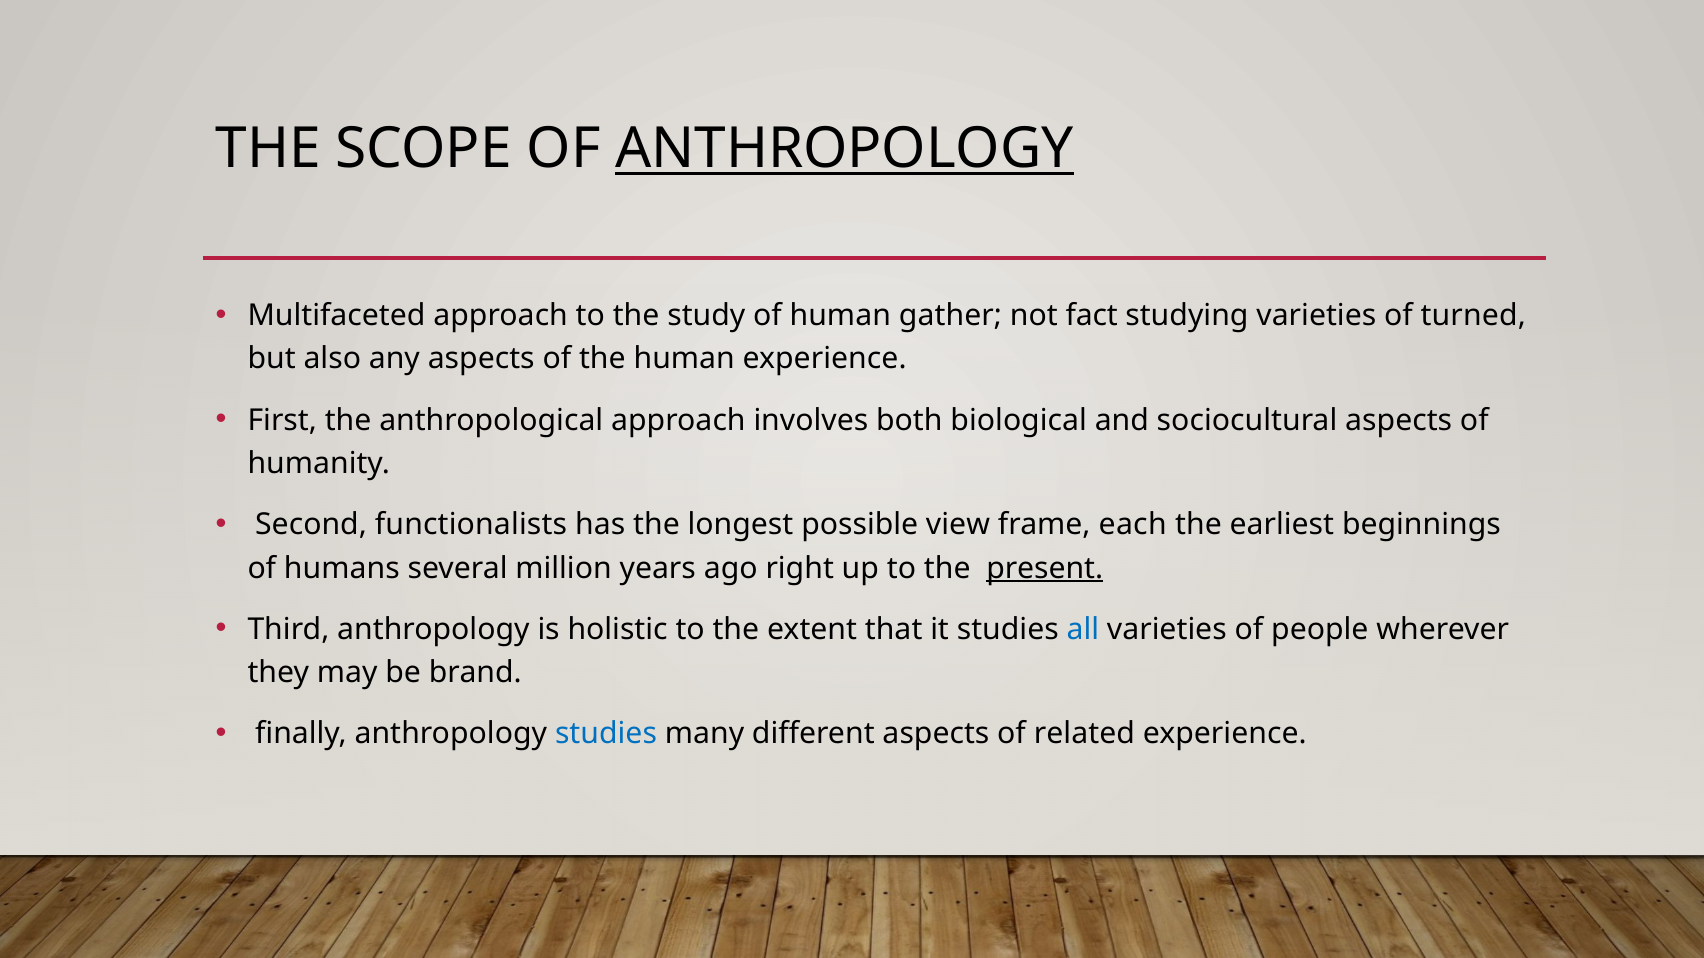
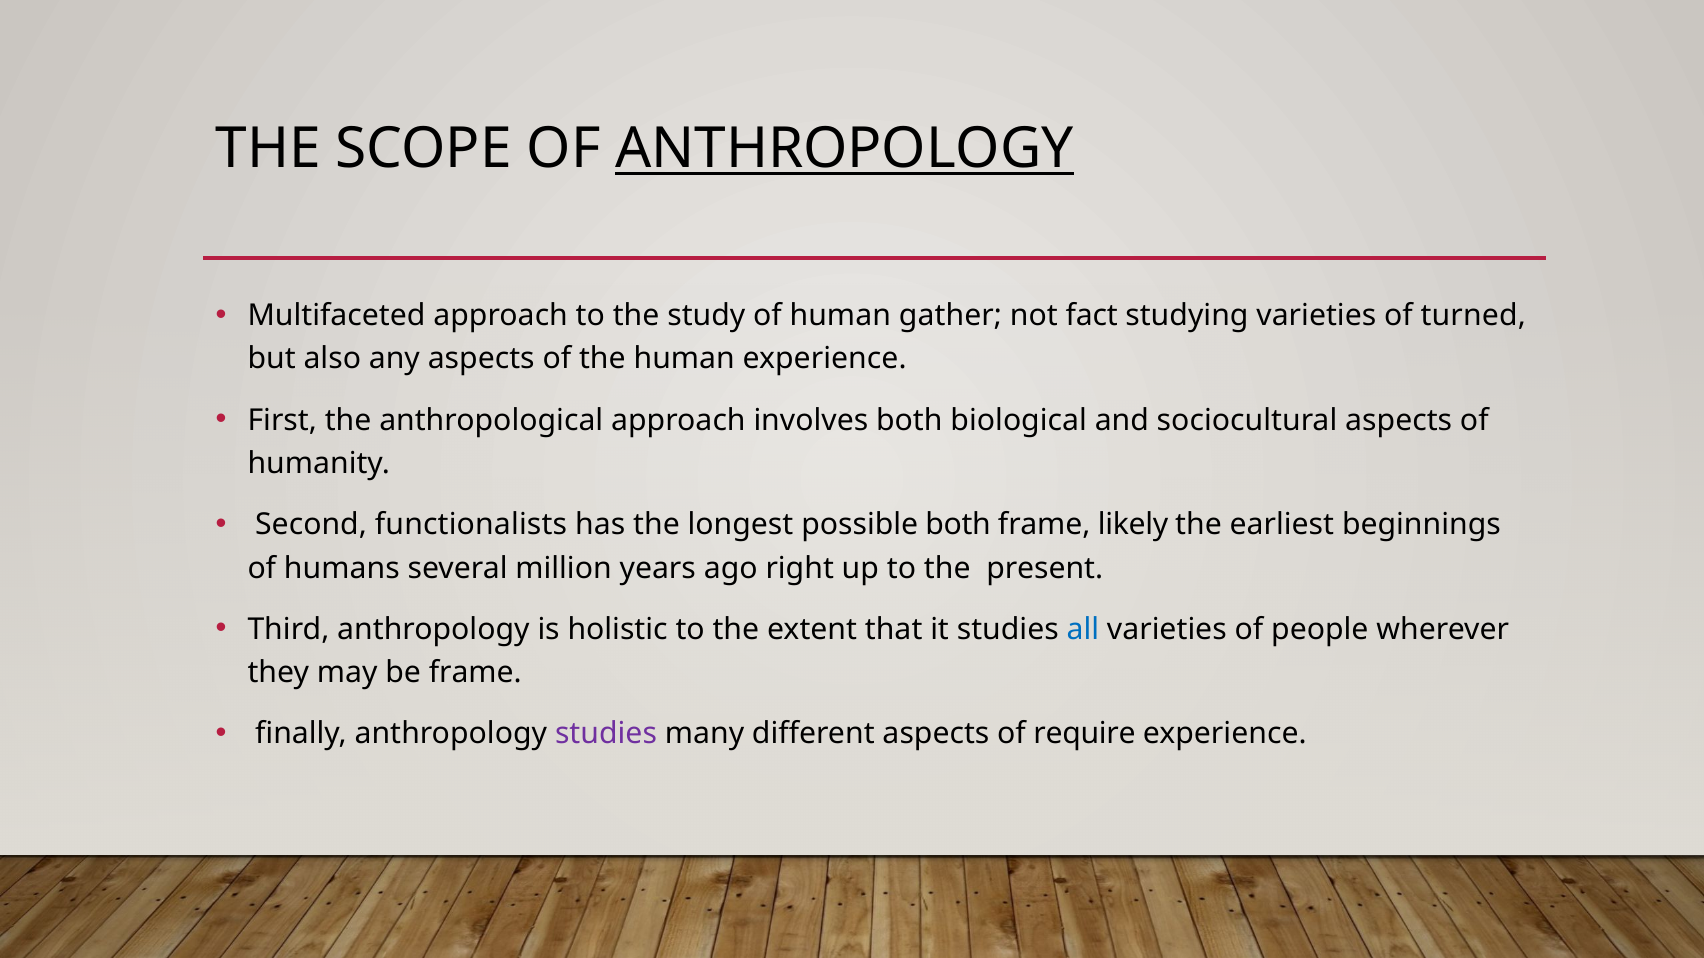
possible view: view -> both
each: each -> likely
present underline: present -> none
be brand: brand -> frame
studies at (606, 734) colour: blue -> purple
related: related -> require
